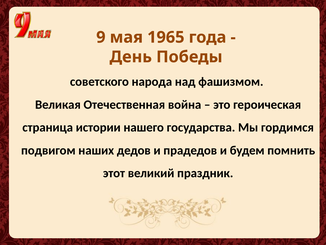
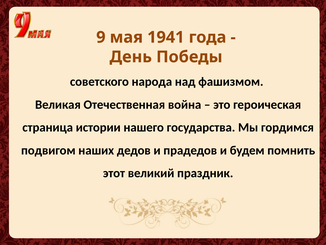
1965: 1965 -> 1941
